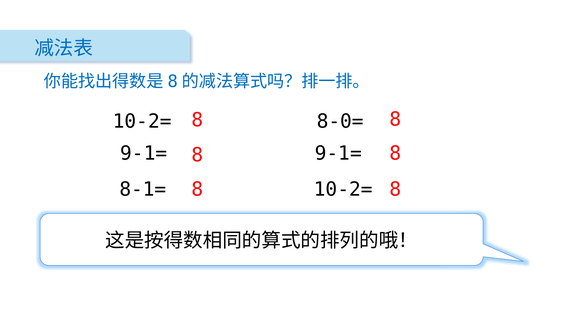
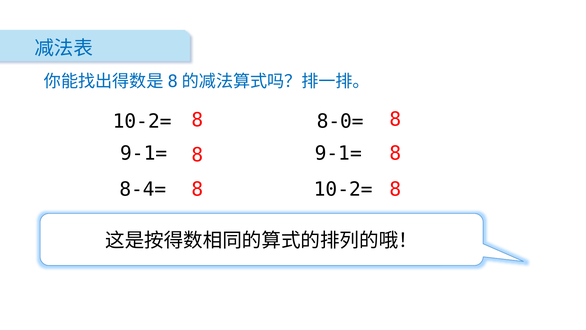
8-1=: 8-1= -> 8-4=
